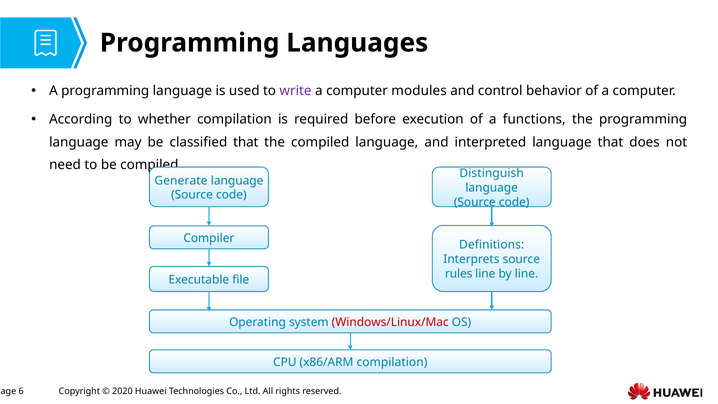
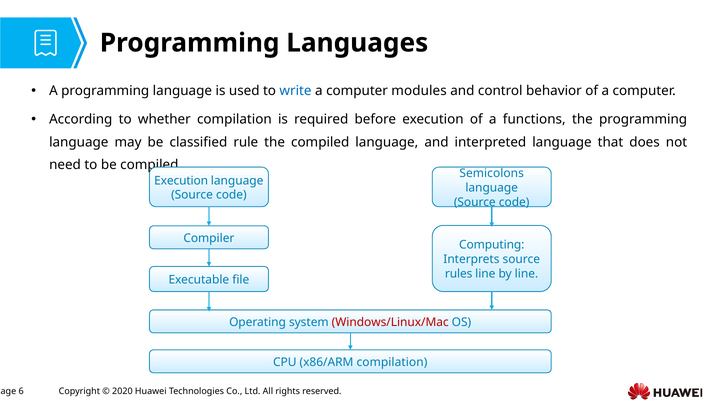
write colour: purple -> blue
classified that: that -> rule
Distinguish: Distinguish -> Semicolons
Generate at (181, 180): Generate -> Execution
Definitions: Definitions -> Computing
